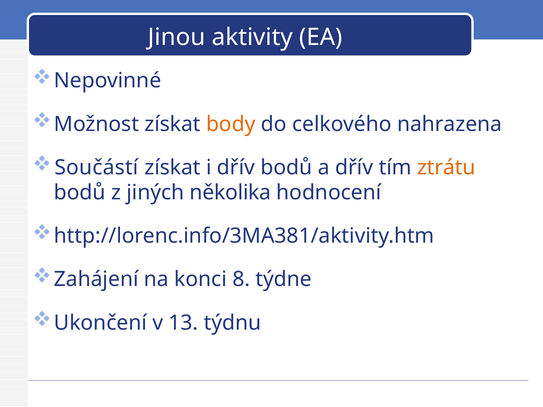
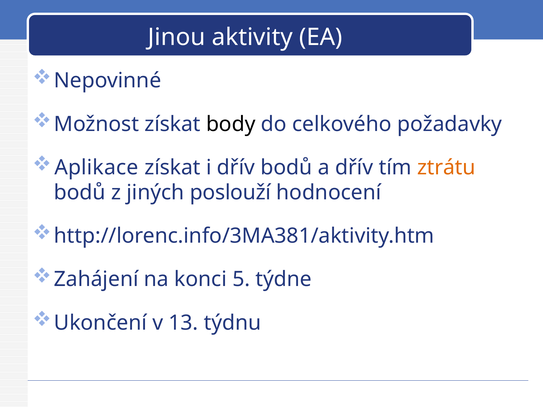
body colour: orange -> black
nahrazena: nahrazena -> požadavky
Součástí: Součástí -> Aplikace
několika: několika -> poslouží
8: 8 -> 5
